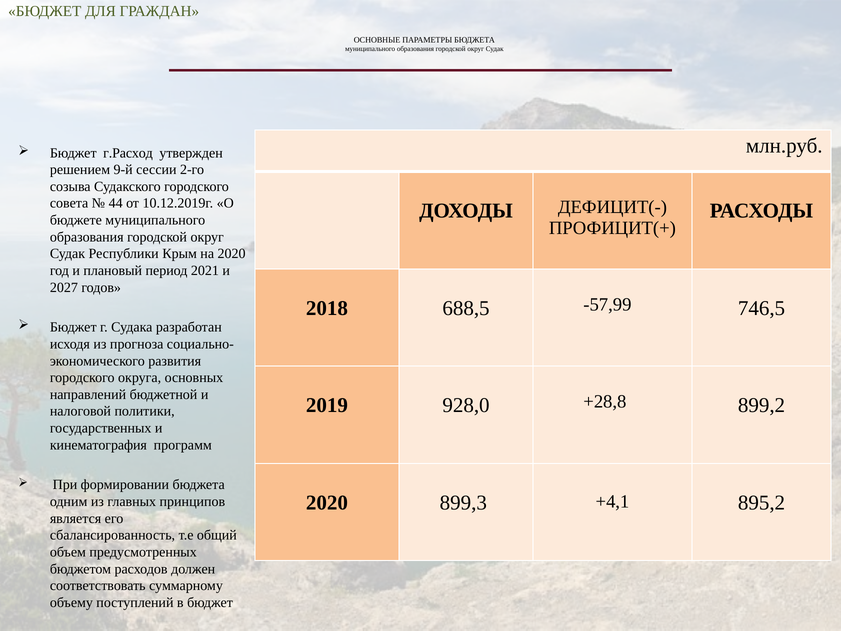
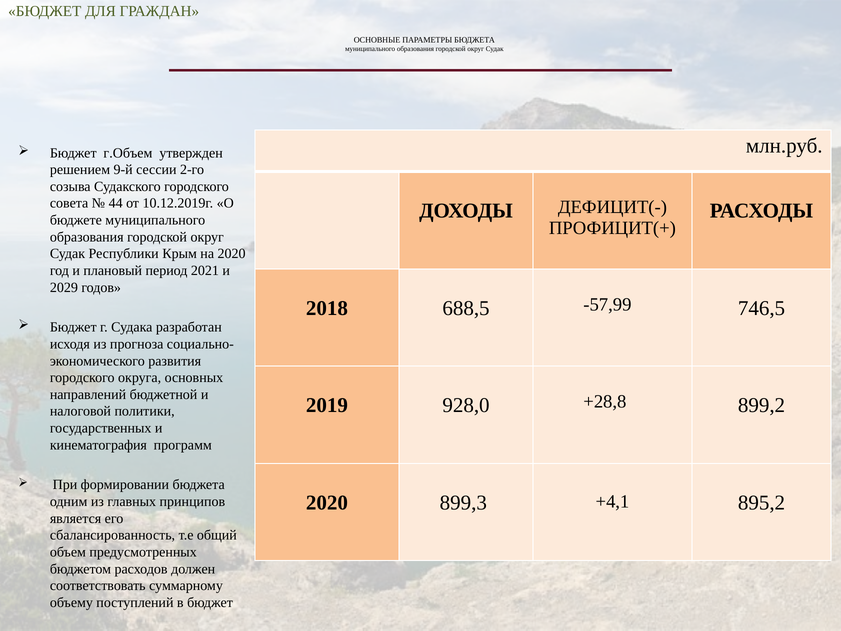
г.Расход: г.Расход -> г.Объем
2027: 2027 -> 2029
